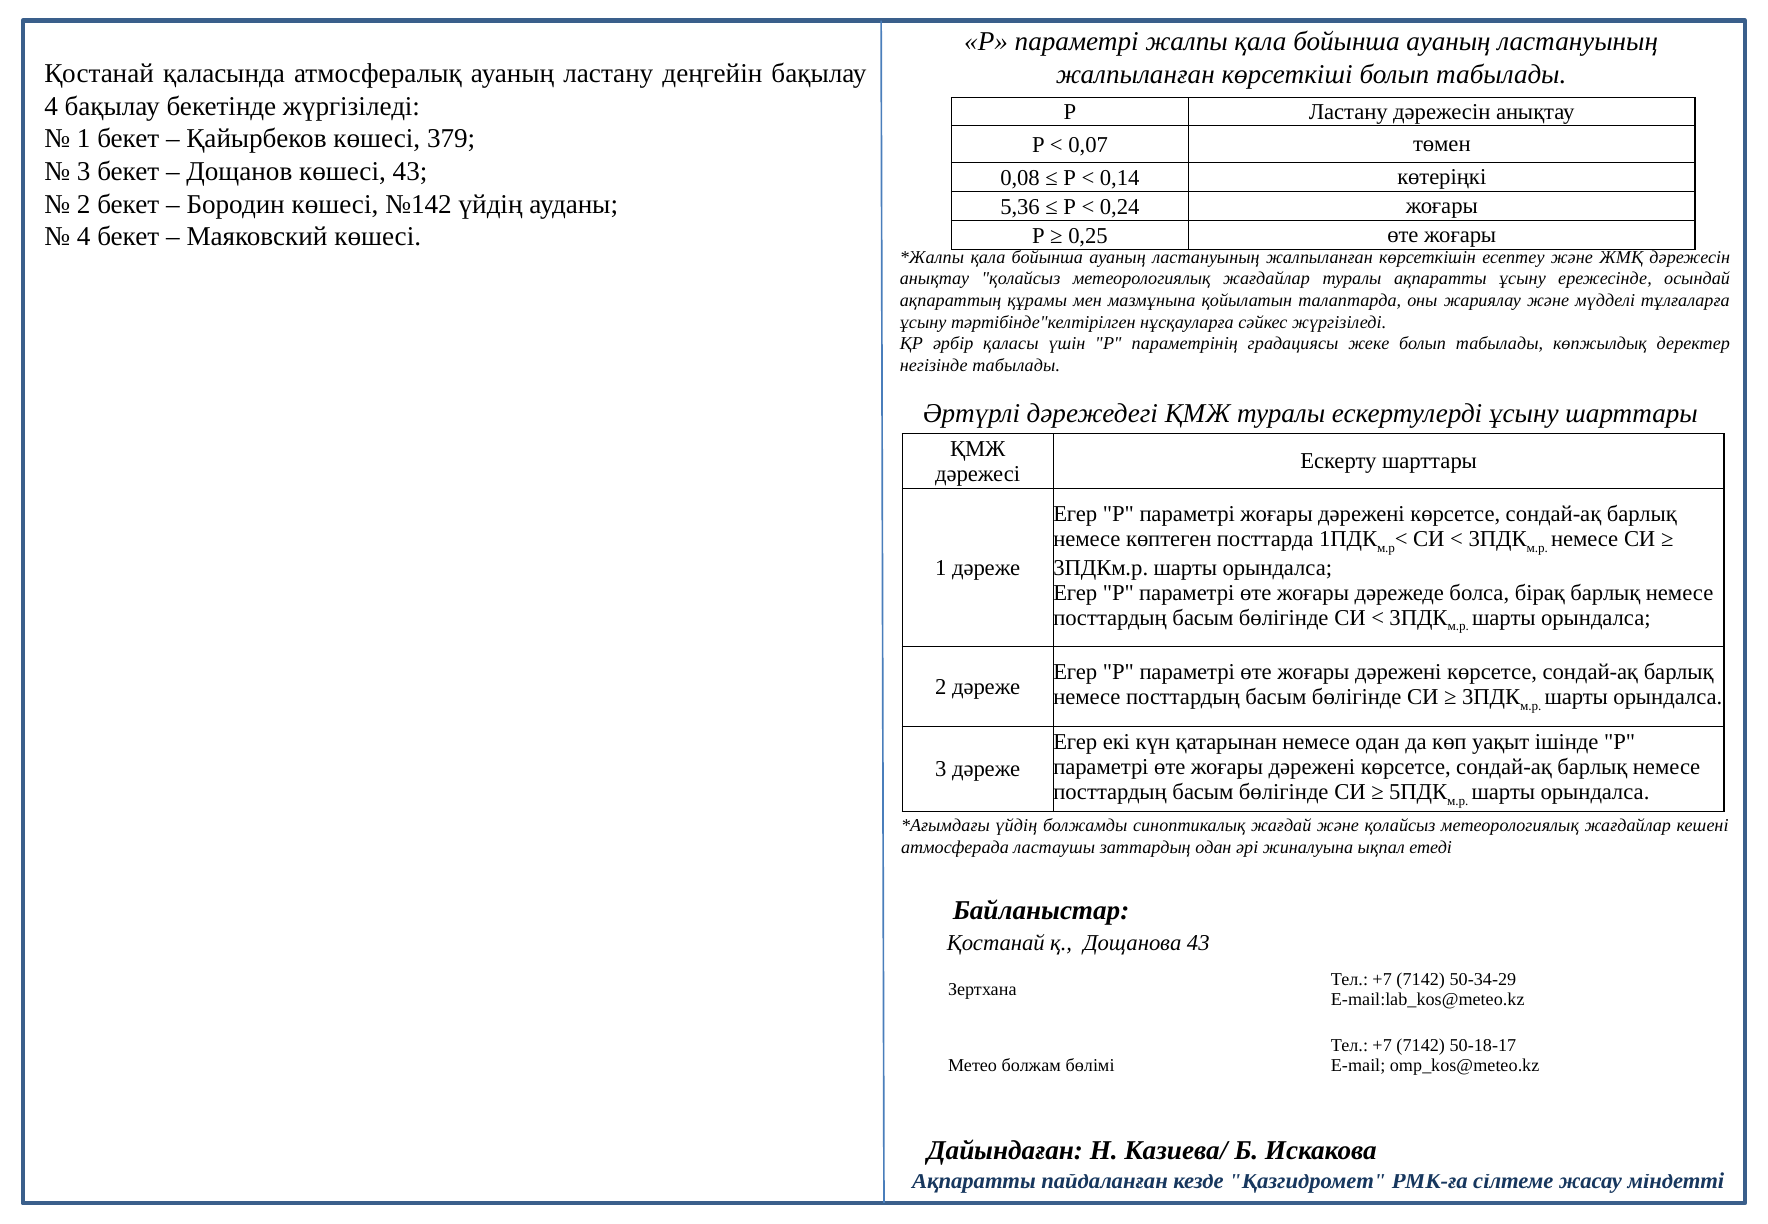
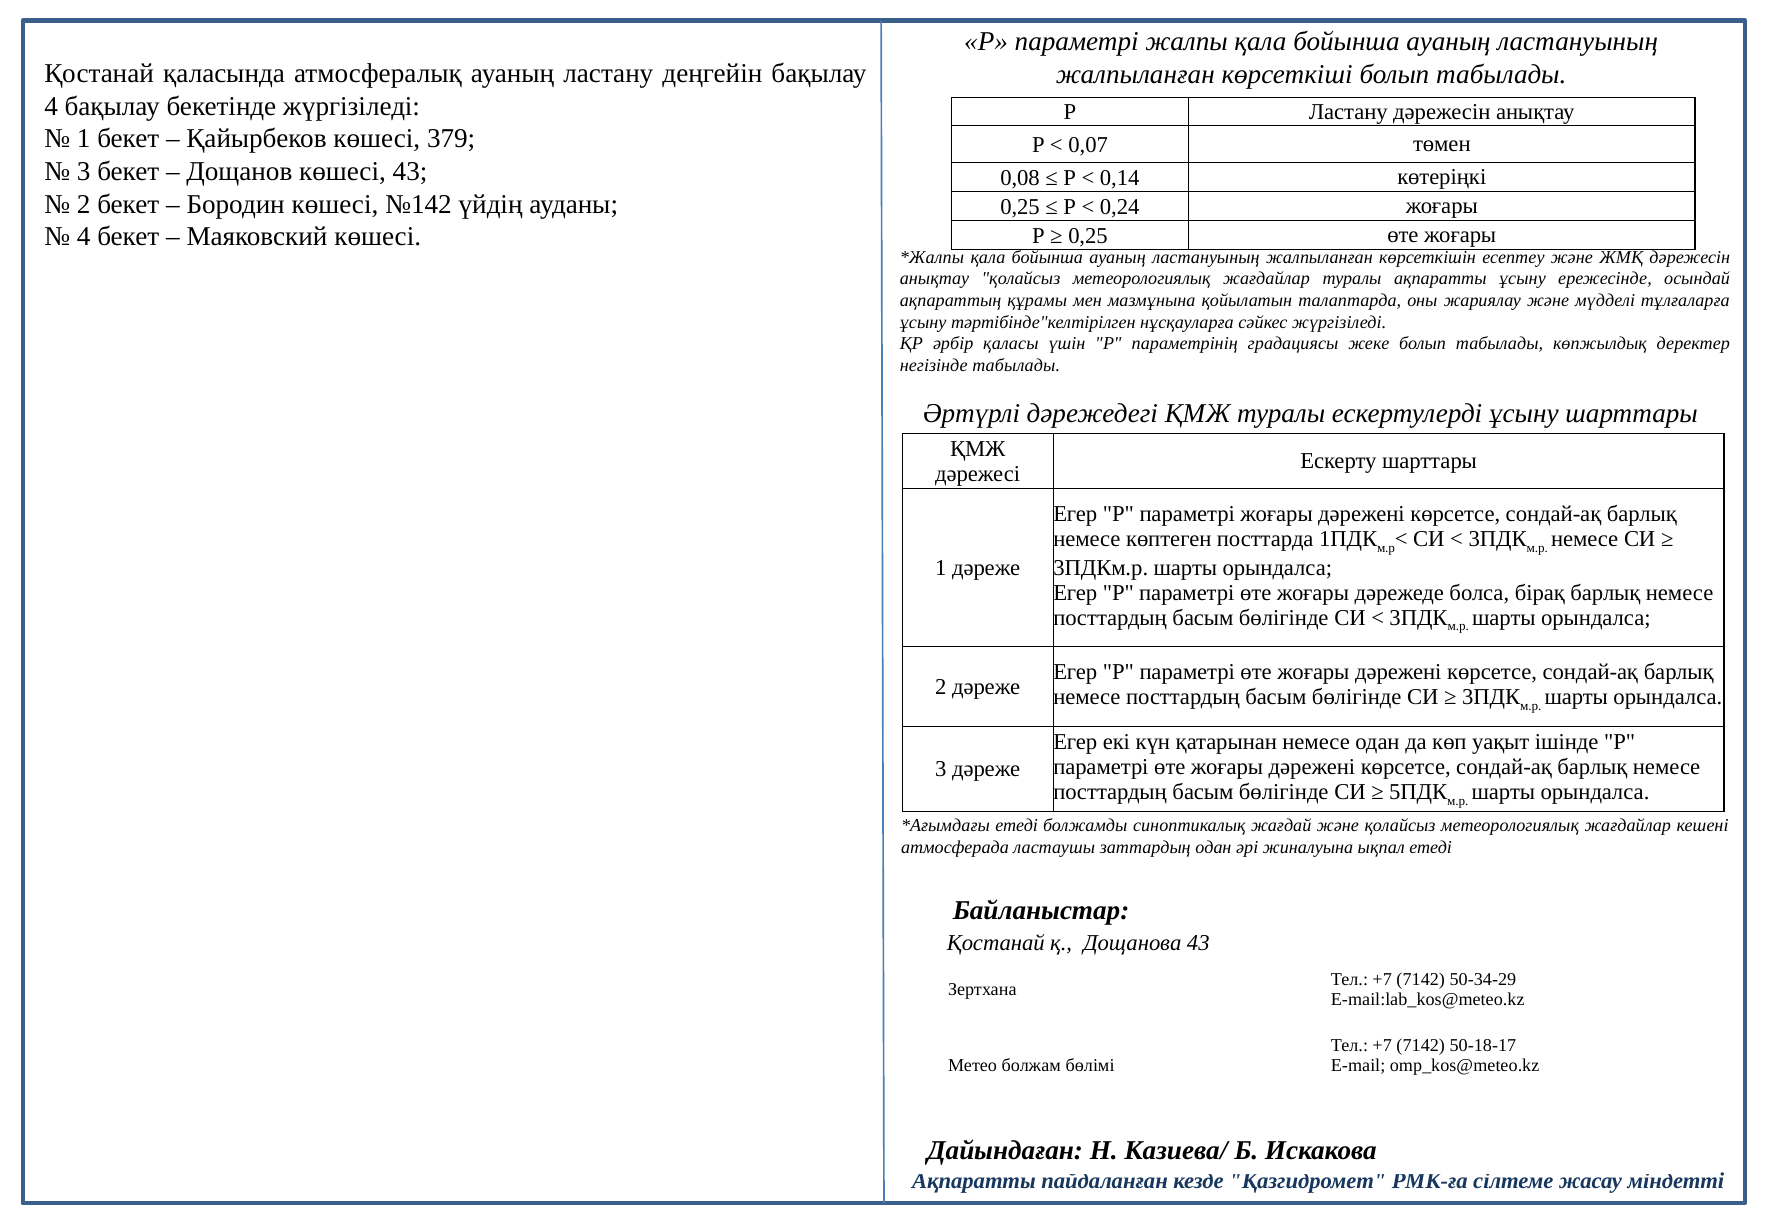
5,36 at (1020, 207): 5,36 -> 0,25
үйдің at (1016, 825): үйдің -> етеді
